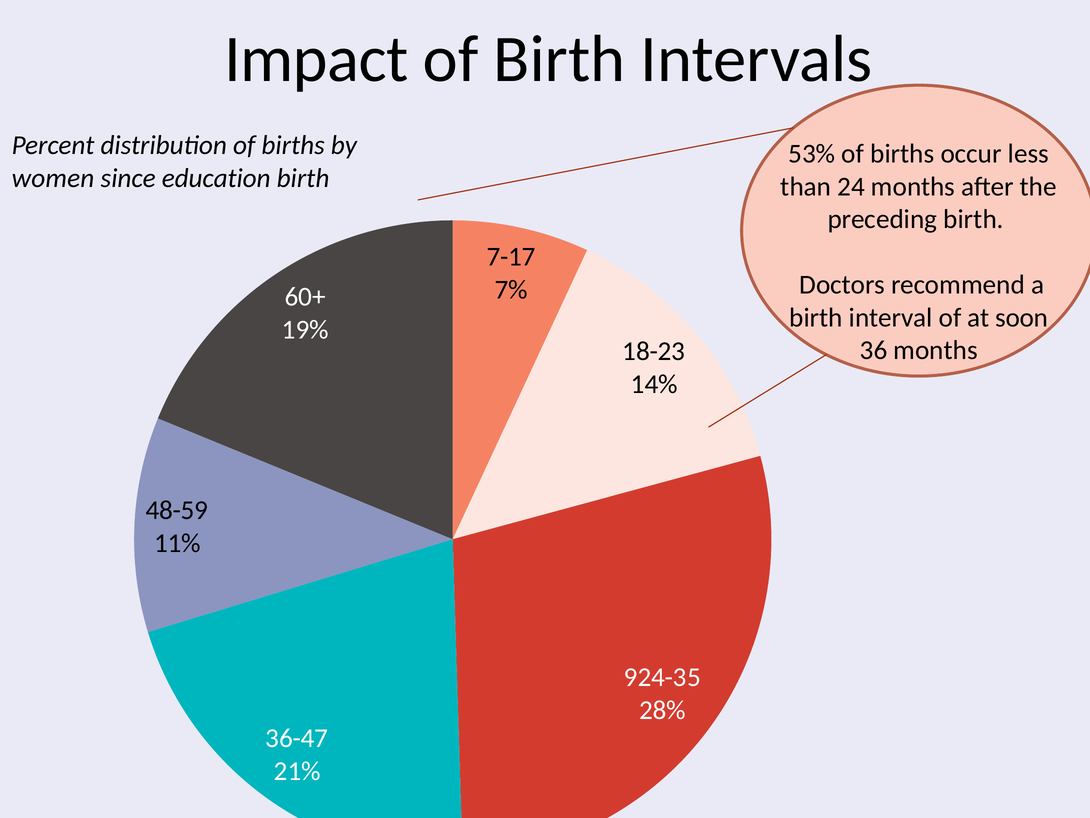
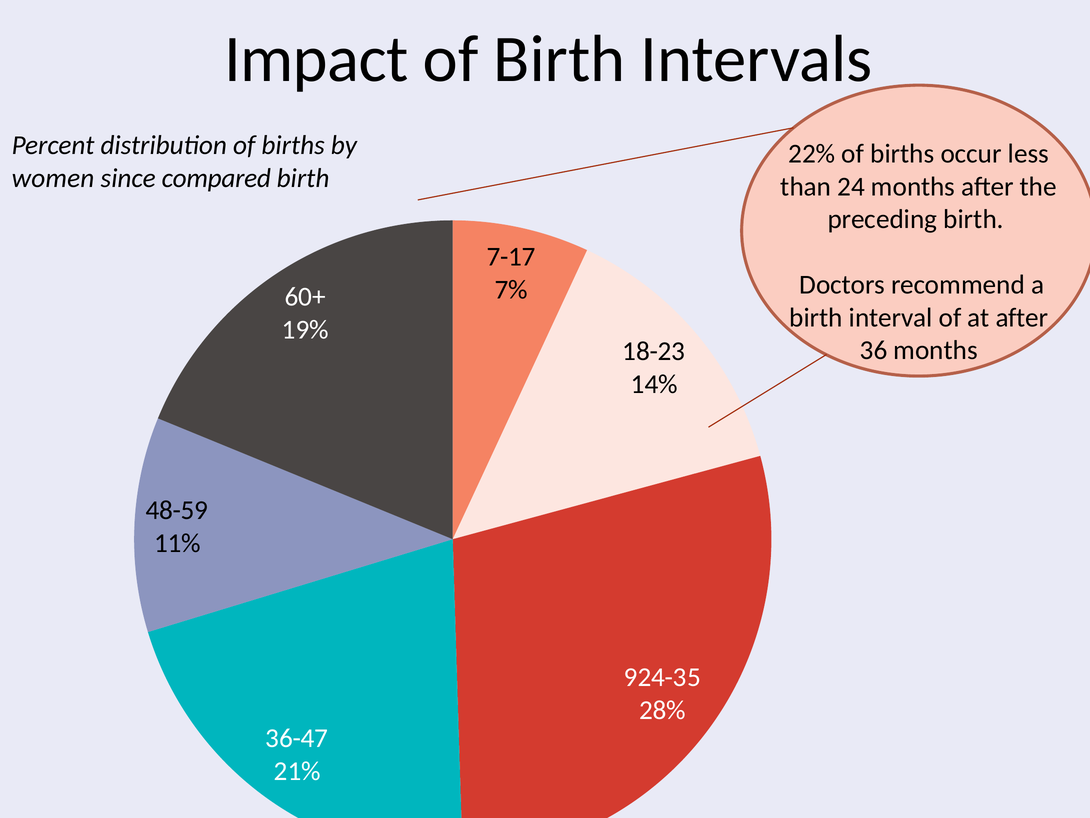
53%: 53% -> 22%
education: education -> compared
at soon: soon -> after
